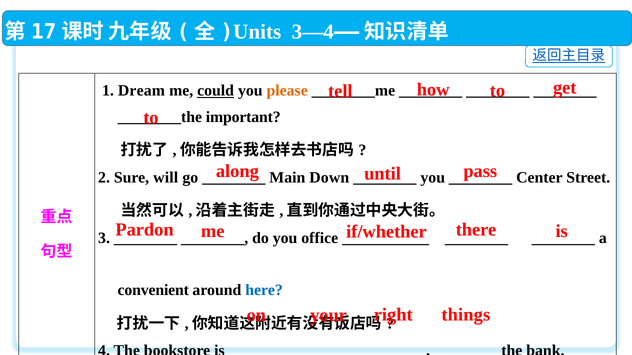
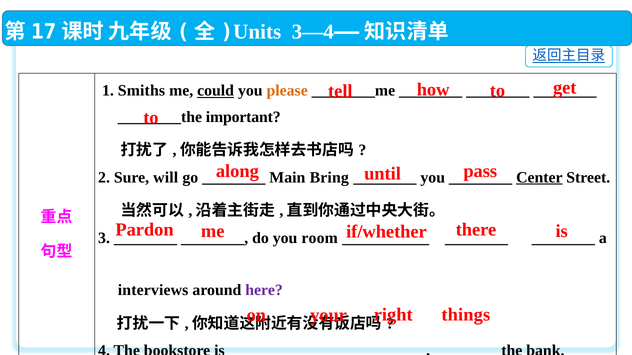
Dream: Dream -> Smiths
Down: Down -> Bring
Center underline: none -> present
office: office -> room
convenient: convenient -> interviews
here colour: blue -> purple
